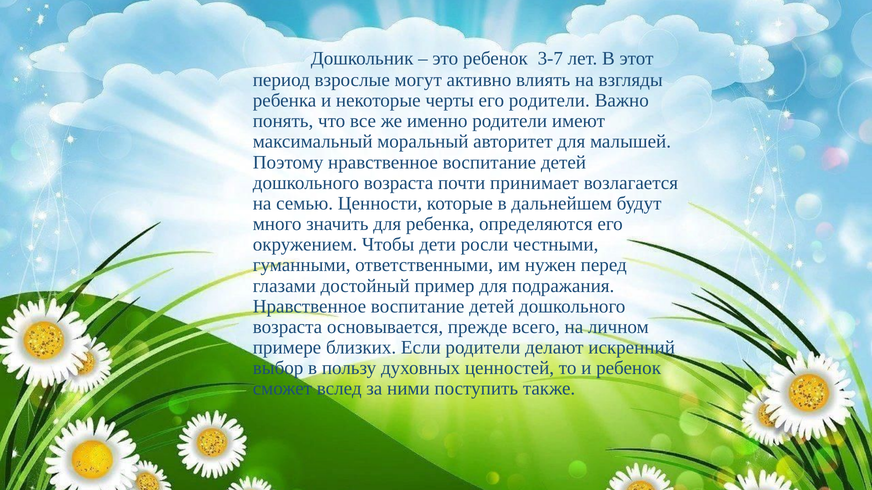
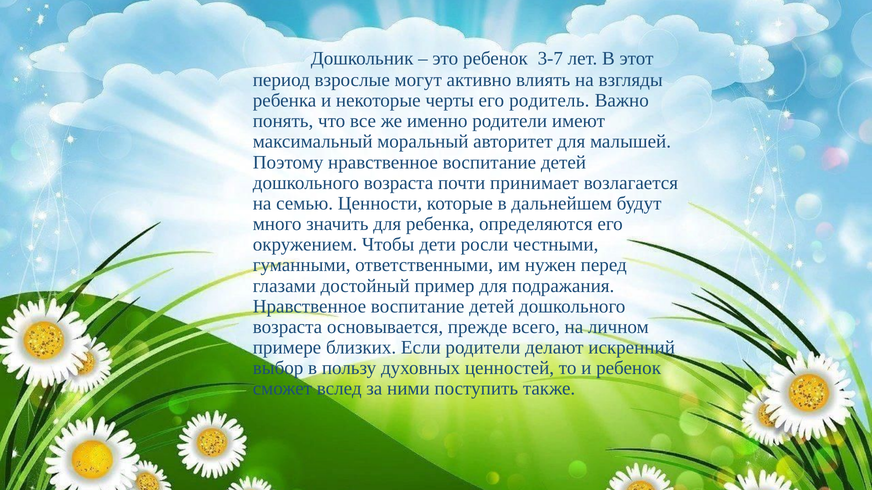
его родители: родители -> родитель
